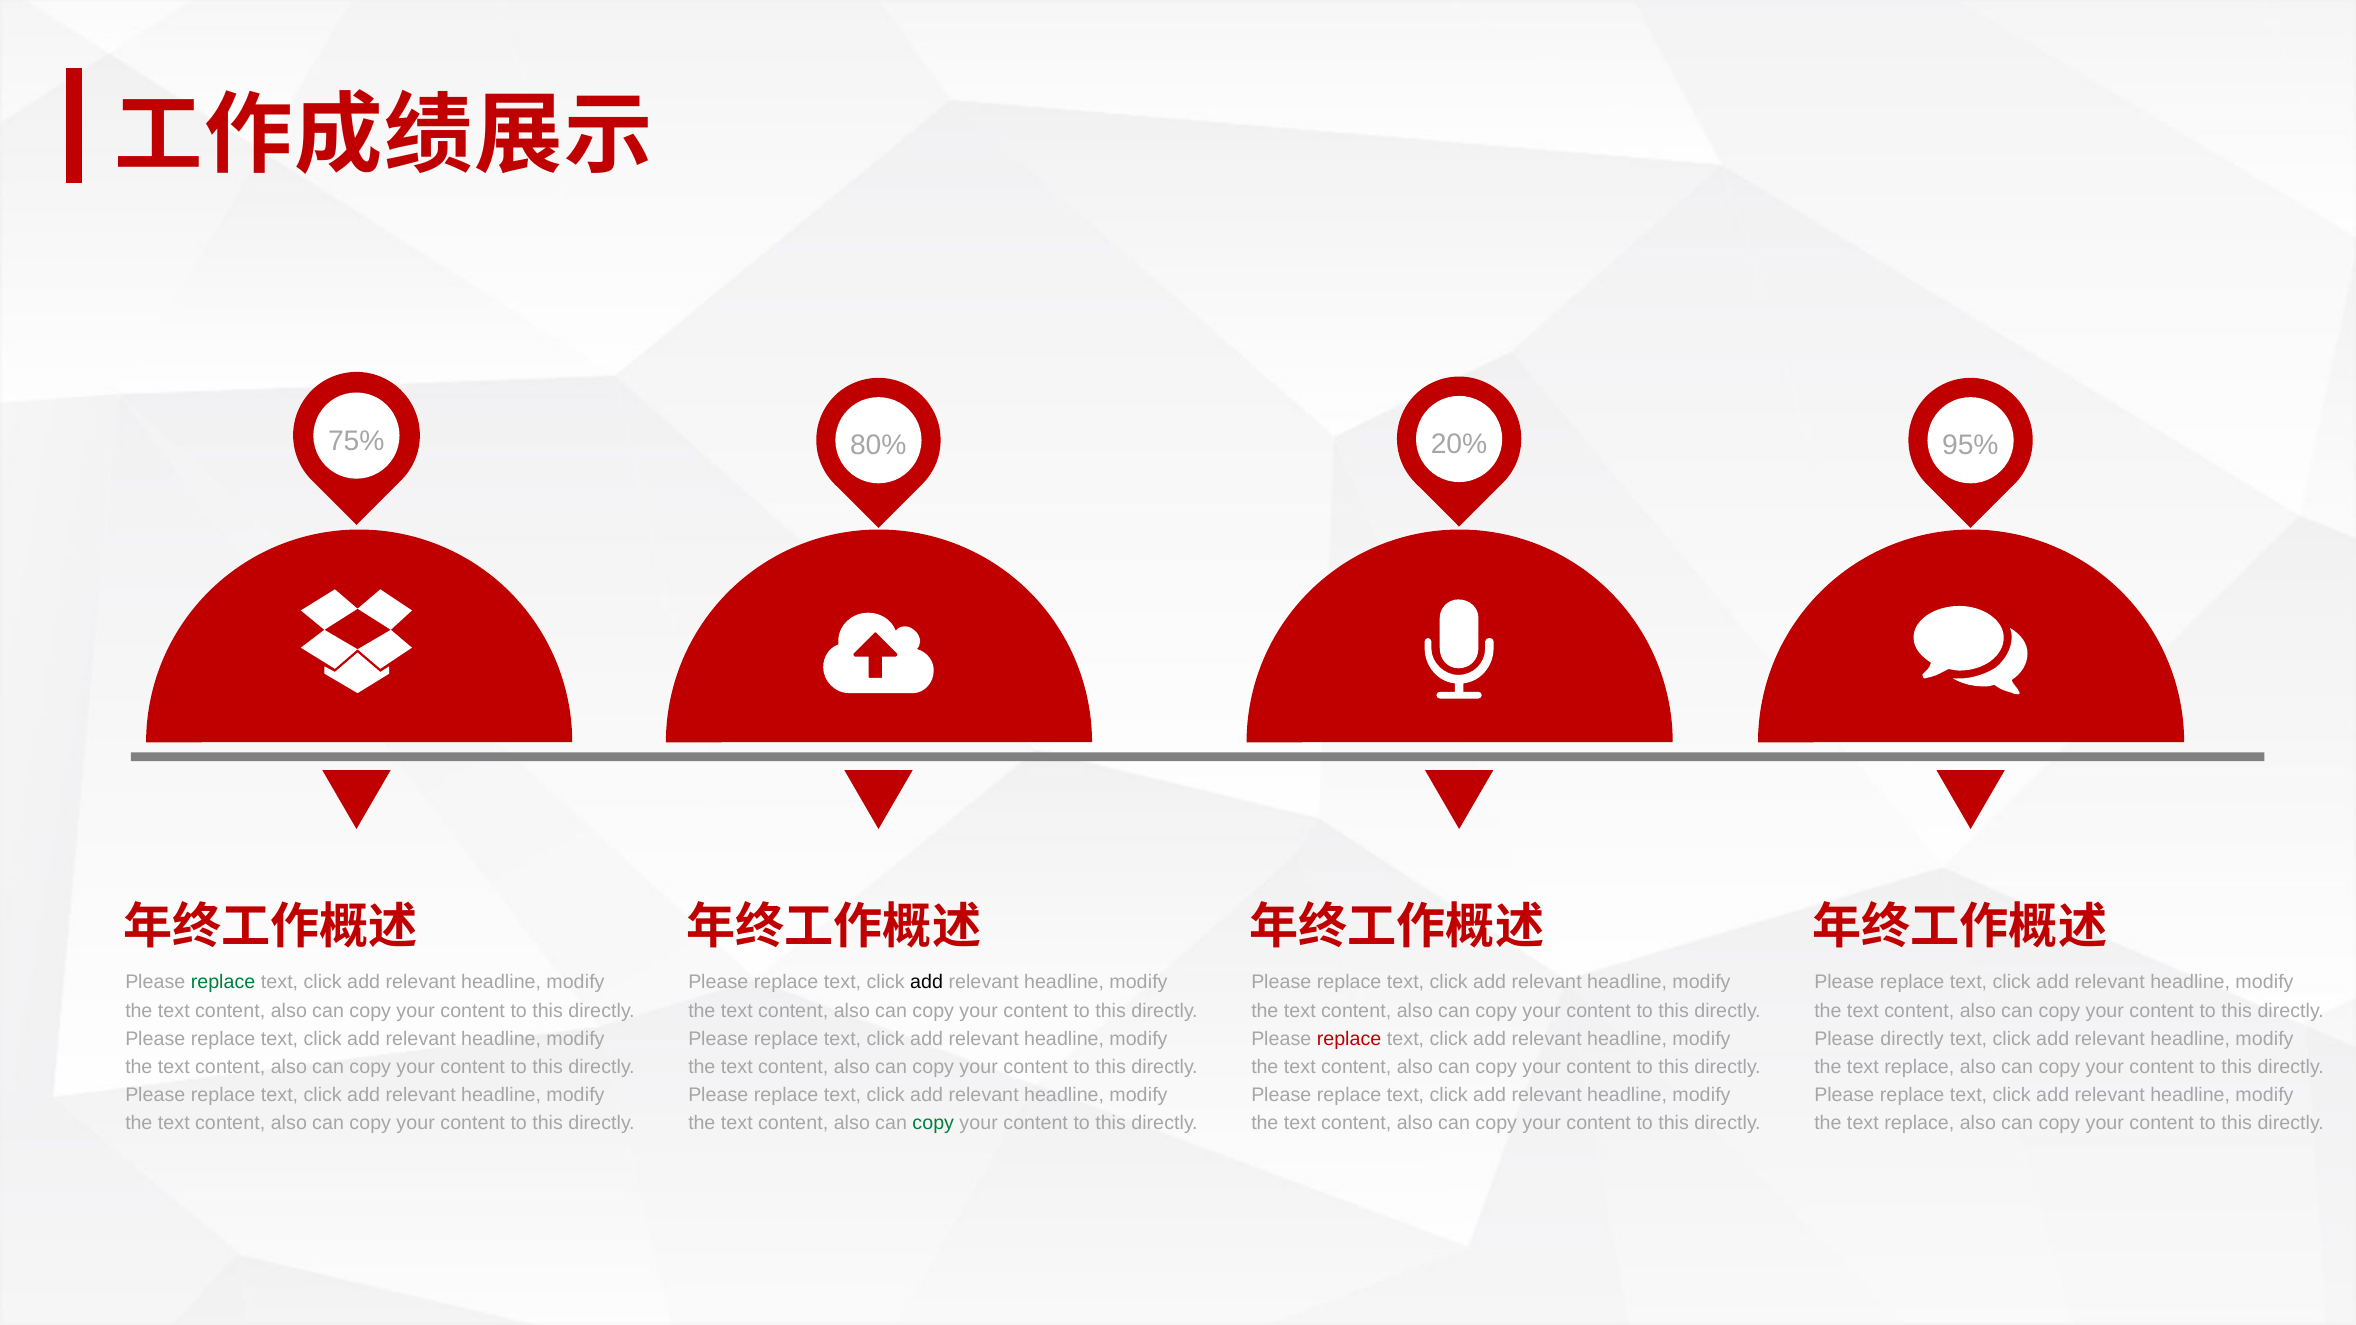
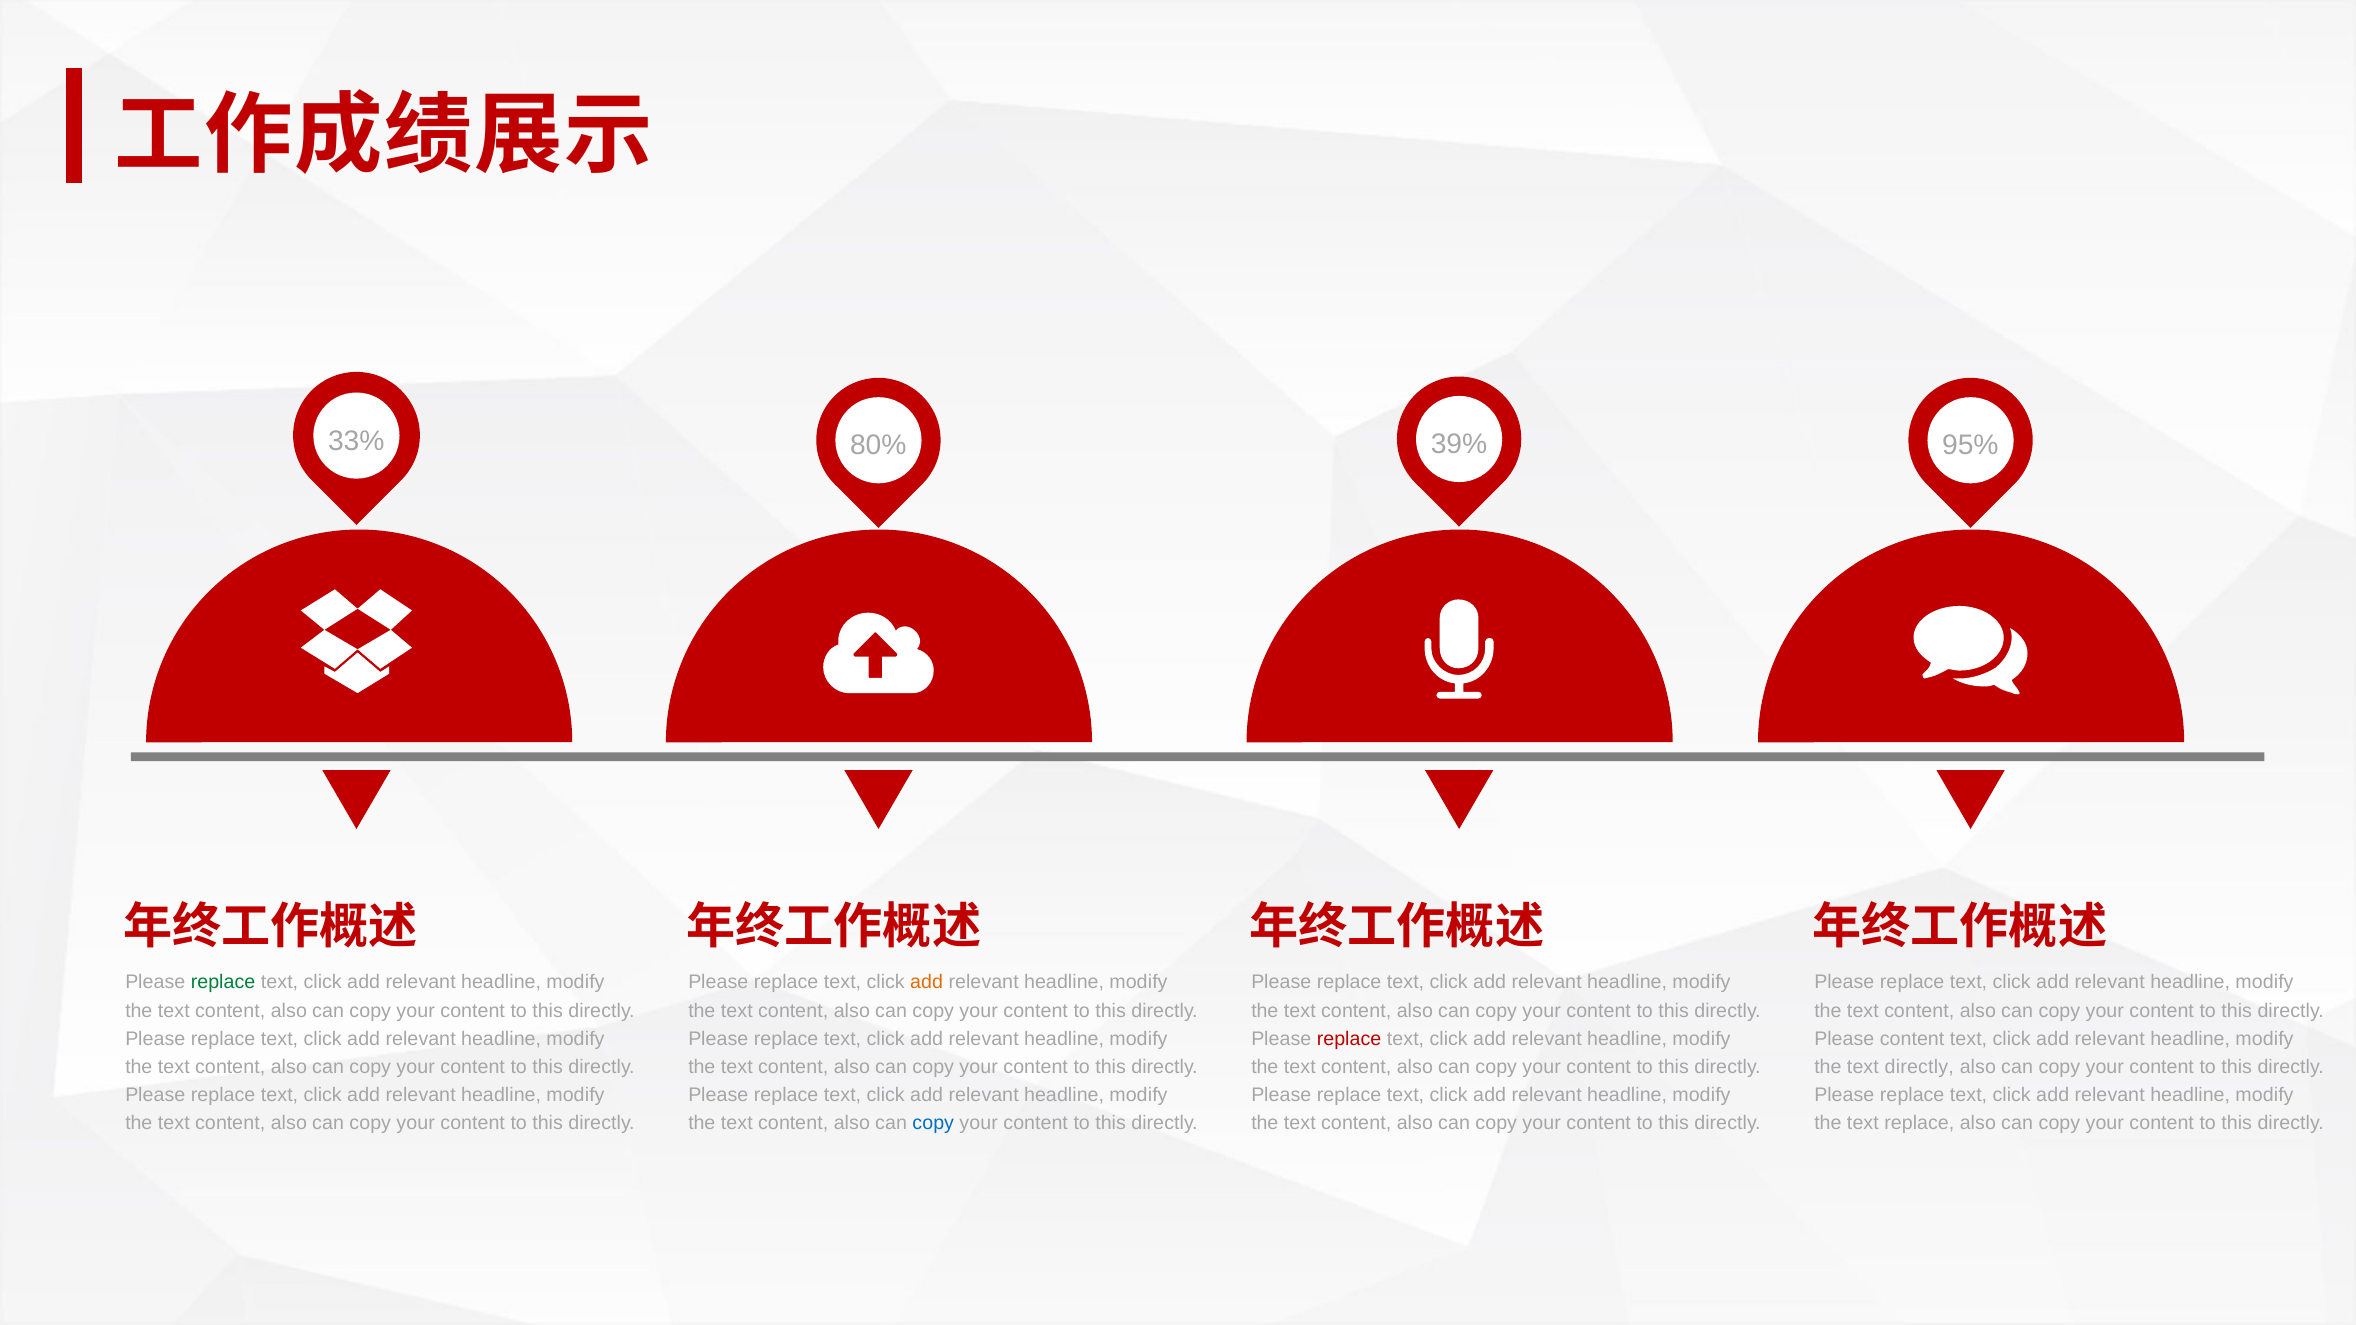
75%: 75% -> 33%
20%: 20% -> 39%
add at (927, 983) colour: black -> orange
Please directly: directly -> content
replace at (1919, 1067): replace -> directly
copy at (933, 1124) colour: green -> blue
